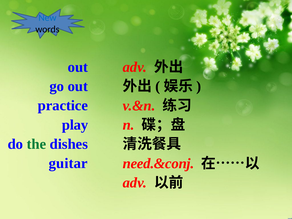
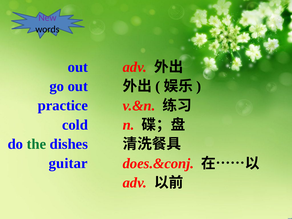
New colour: blue -> purple
play: play -> cold
need.&conj: need.&conj -> does.&conj
